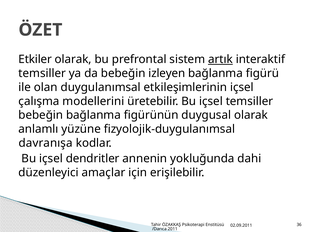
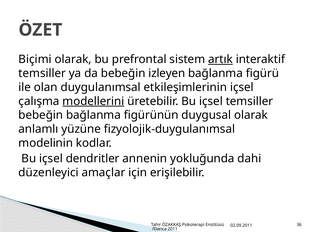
Etkiler: Etkiler -> Biçimi
modellerini underline: none -> present
davranışa: davranışa -> modelinin
